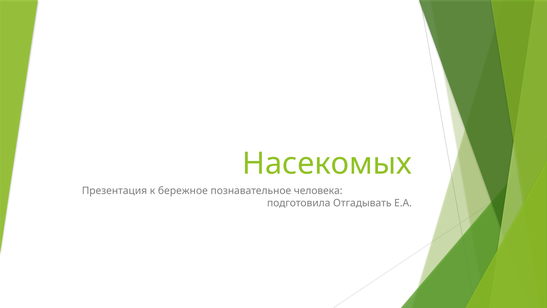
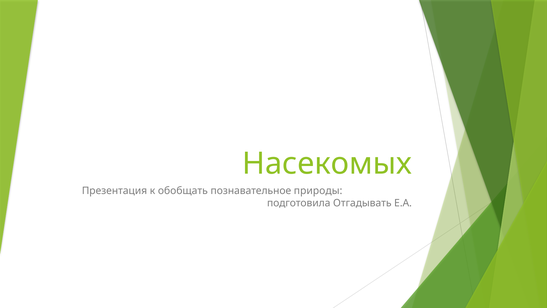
бережное: бережное -> обобщать
человека: человека -> природы
